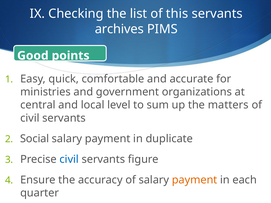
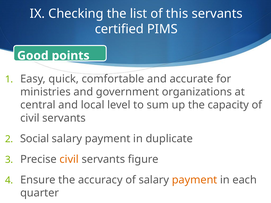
archives: archives -> certified
matters: matters -> capacity
civil at (69, 159) colour: blue -> orange
